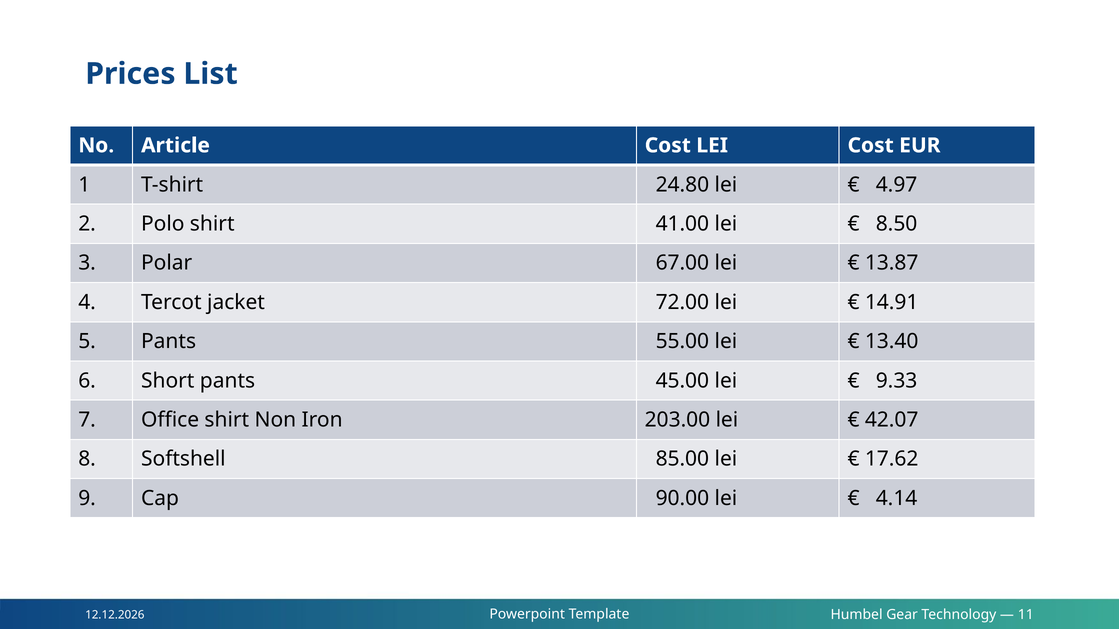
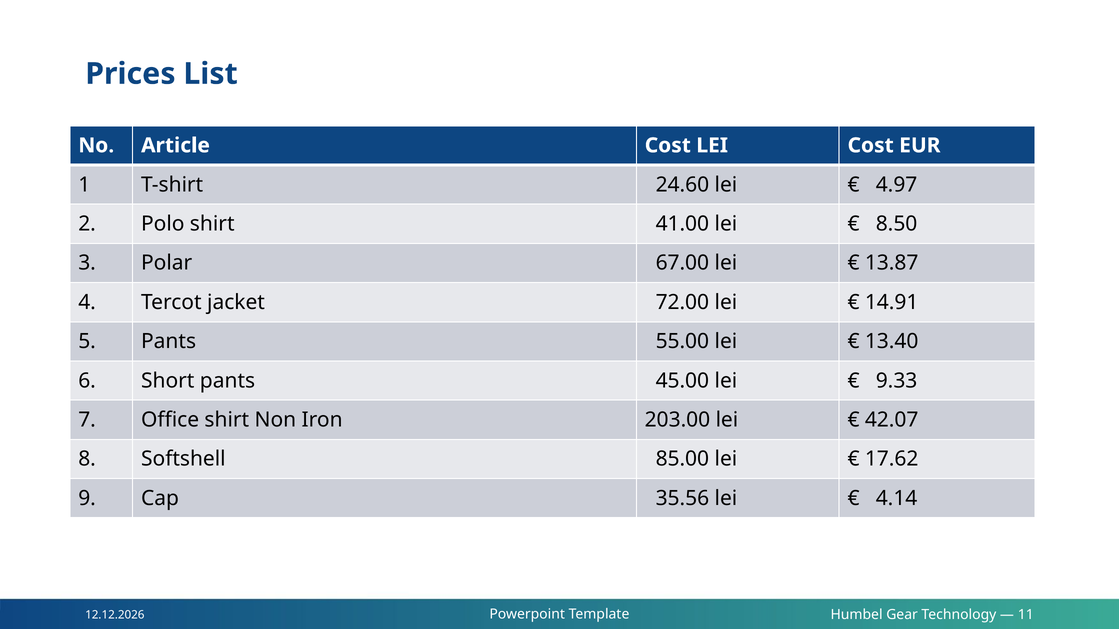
24.80: 24.80 -> 24.60
90.00: 90.00 -> 35.56
